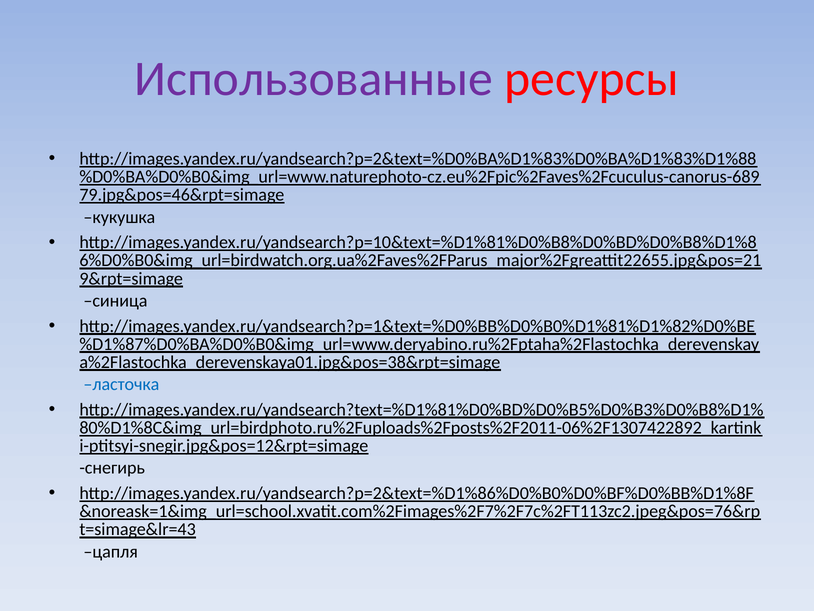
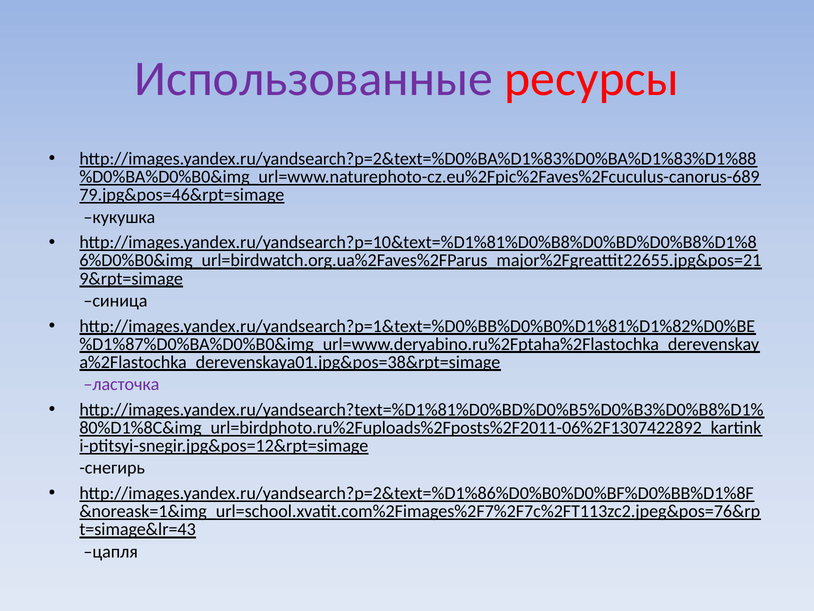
ласточка colour: blue -> purple
